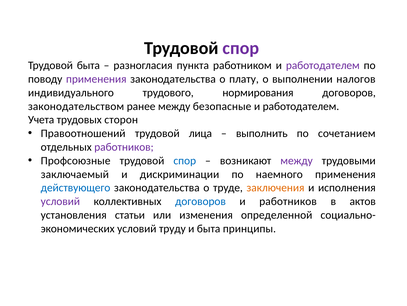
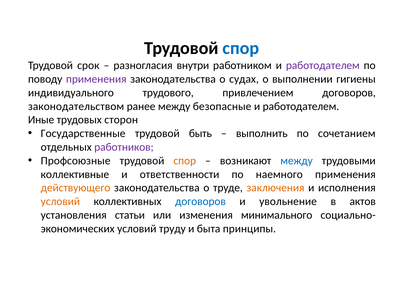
спор at (241, 48) colour: purple -> blue
Трудовой быта: быта -> срок
пункта: пункта -> внутри
плату: плату -> судах
налогов: налогов -> гигиены
нормирования: нормирования -> привлечением
Учета: Учета -> Иные
Правоотношений: Правоотношений -> Государственные
лица: лица -> быть
спор at (185, 160) colour: blue -> orange
между at (297, 160) colour: purple -> blue
заключаемый: заключаемый -> коллективные
дискриминации: дискриминации -> ответственности
действующего colour: blue -> orange
условий at (60, 201) colour: purple -> orange
и работников: работников -> увольнение
определенной: определенной -> минимального
